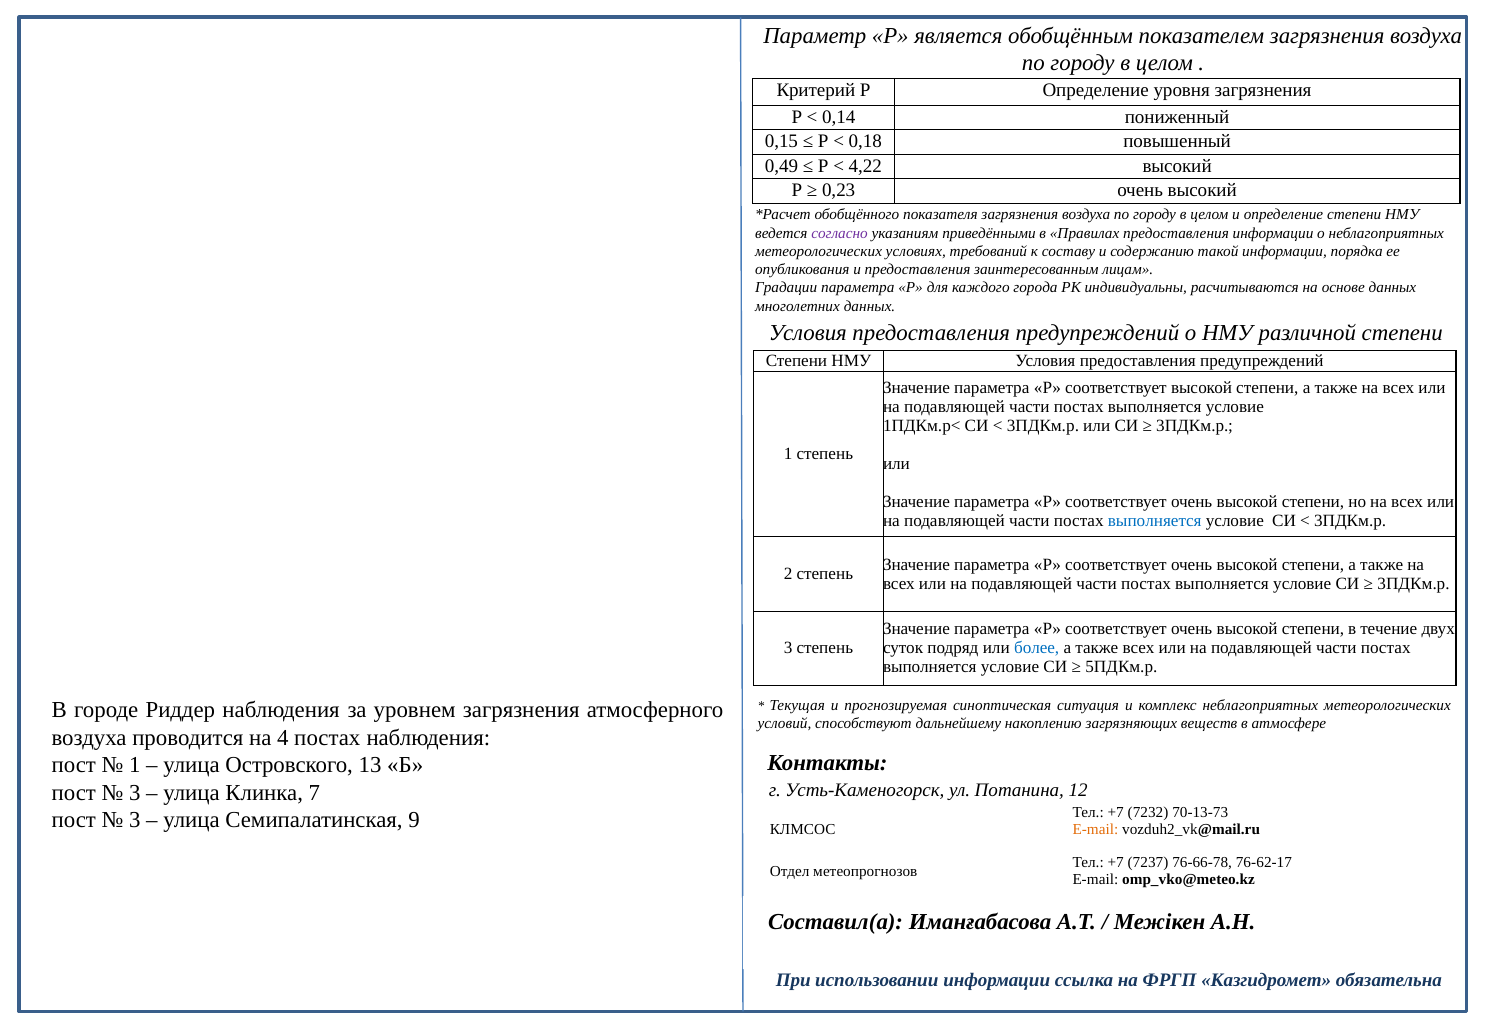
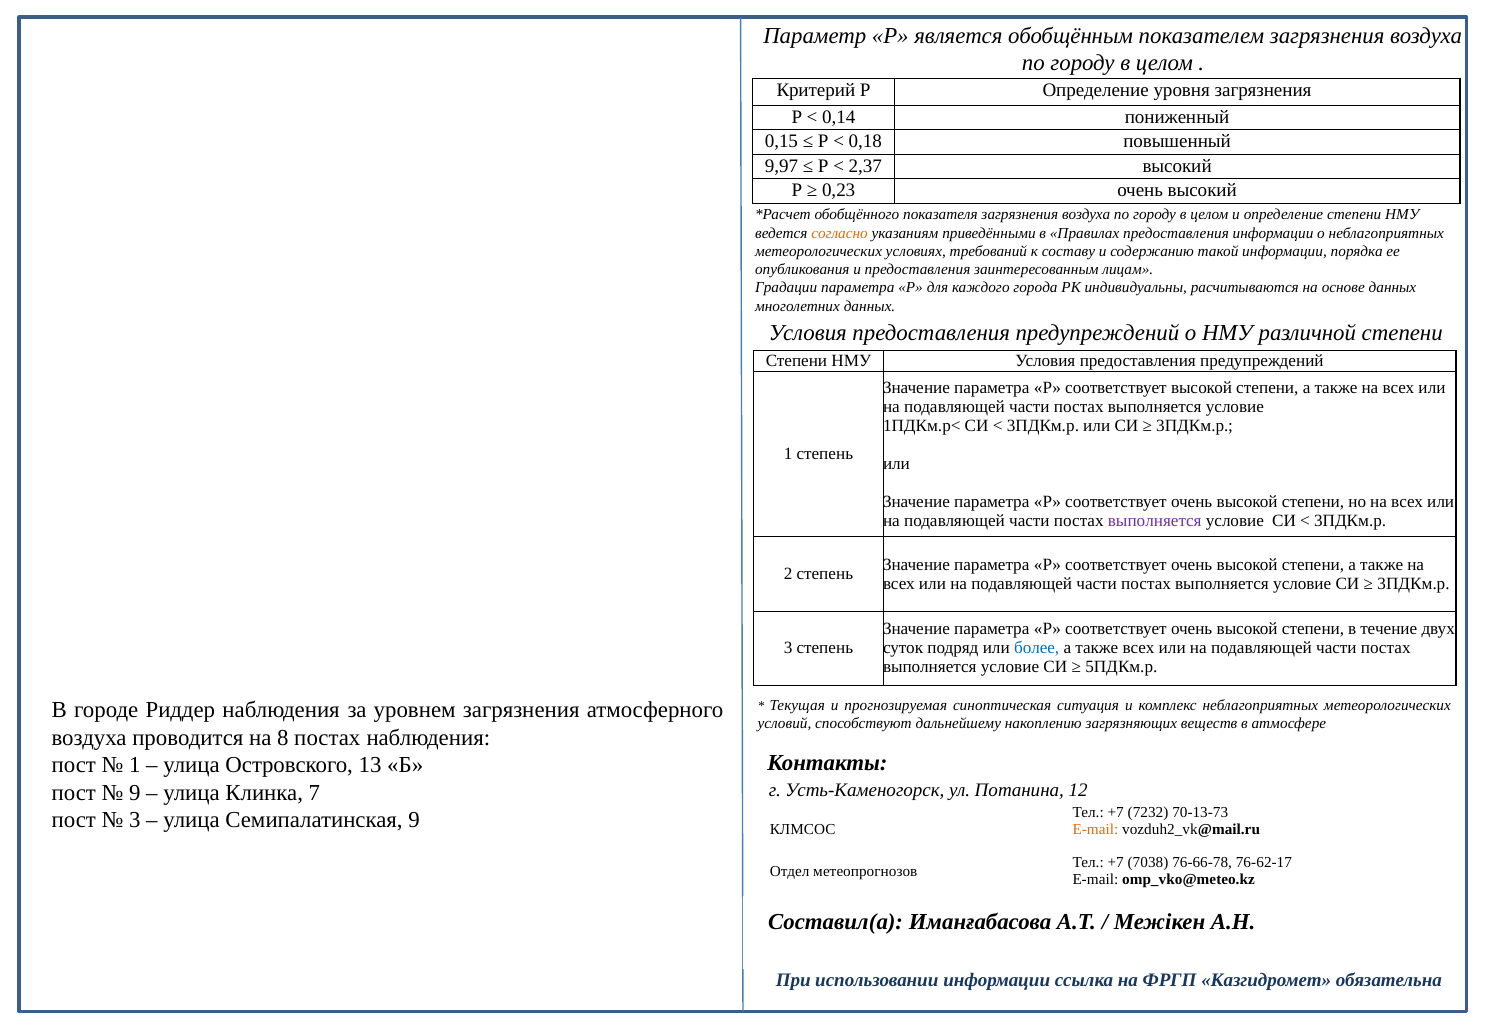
0,49: 0,49 -> 9,97
4,22: 4,22 -> 2,37
согласно colour: purple -> orange
выполняется at (1155, 521) colour: blue -> purple
4: 4 -> 8
3 at (135, 792): 3 -> 9
7237: 7237 -> 7038
